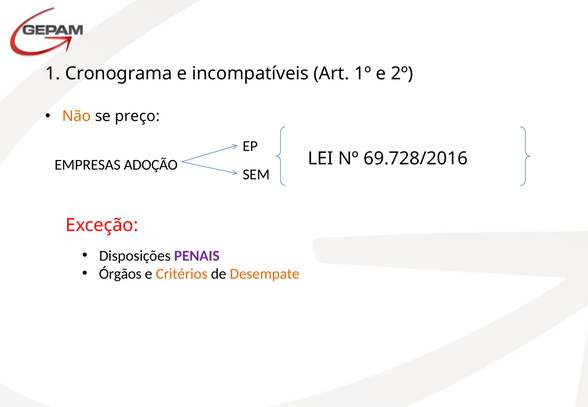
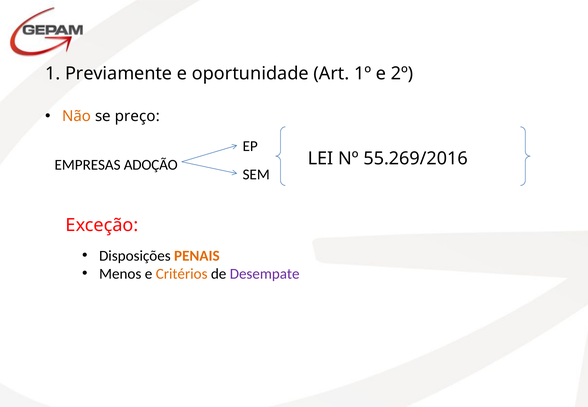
Cronograma: Cronograma -> Previamente
incompatíveis: incompatíveis -> oportunidade
69.728/2016: 69.728/2016 -> 55.269/2016
PENAIS colour: purple -> orange
Órgãos: Órgãos -> Menos
Desempate colour: orange -> purple
